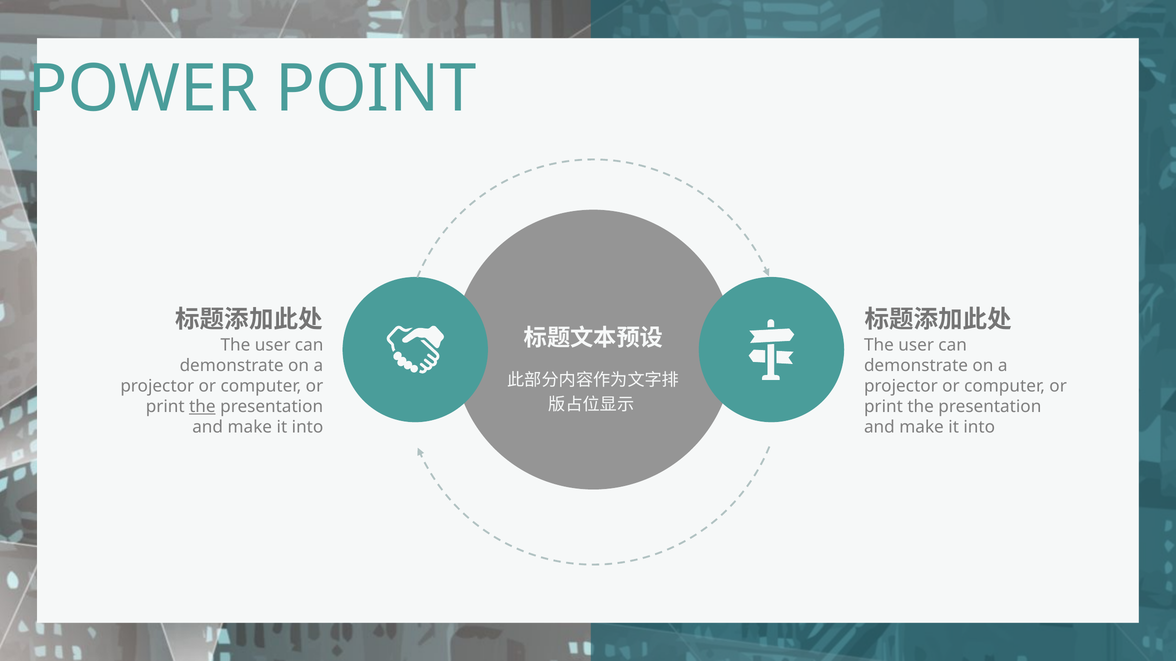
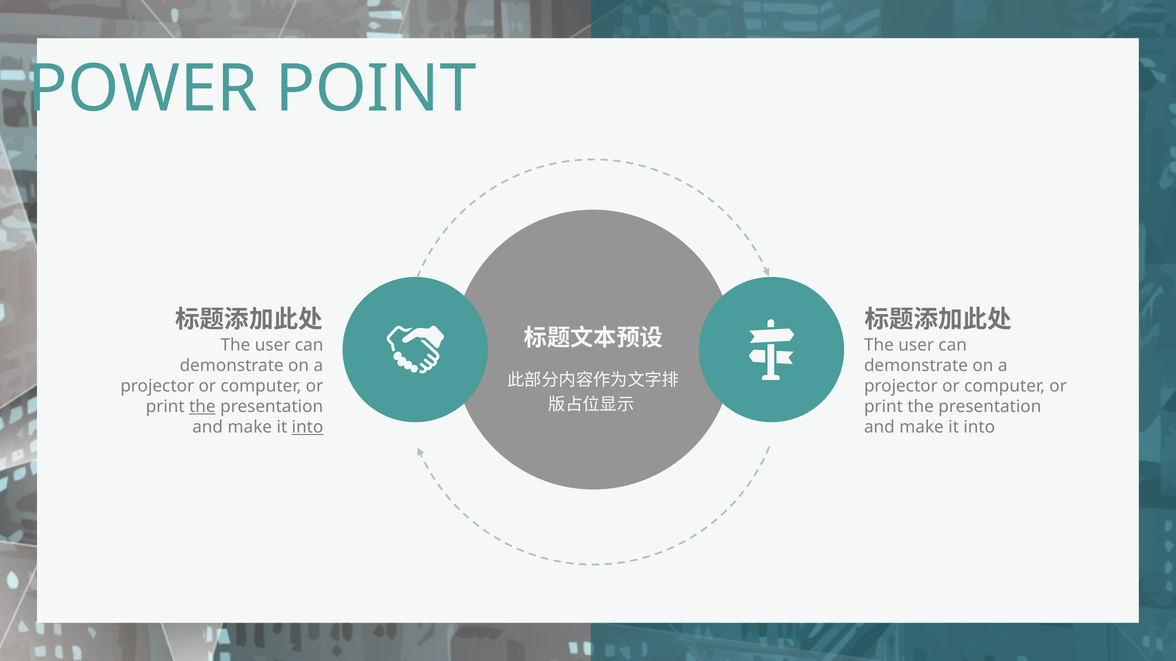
into at (308, 428) underline: none -> present
